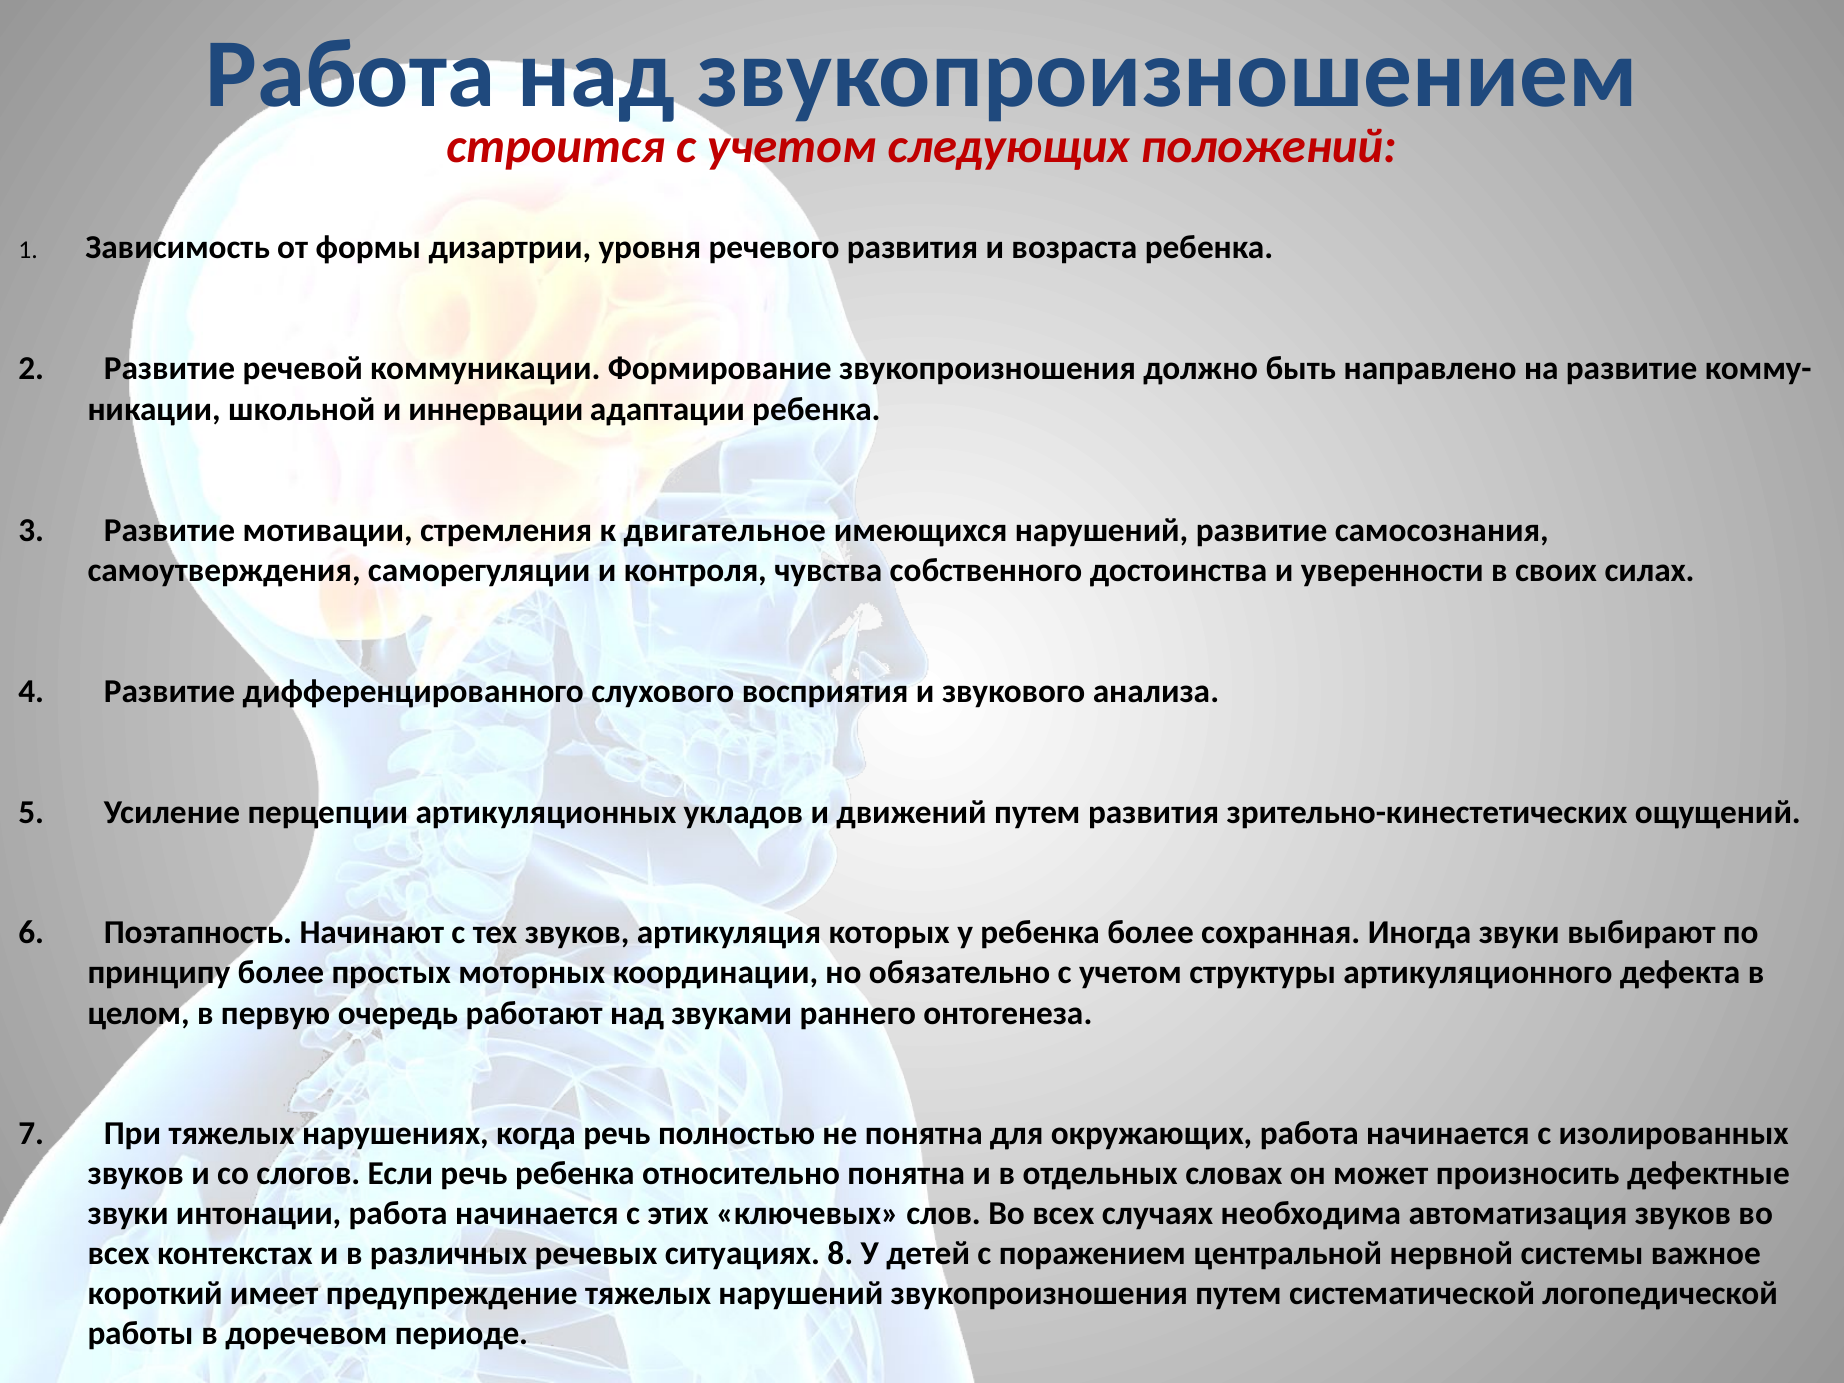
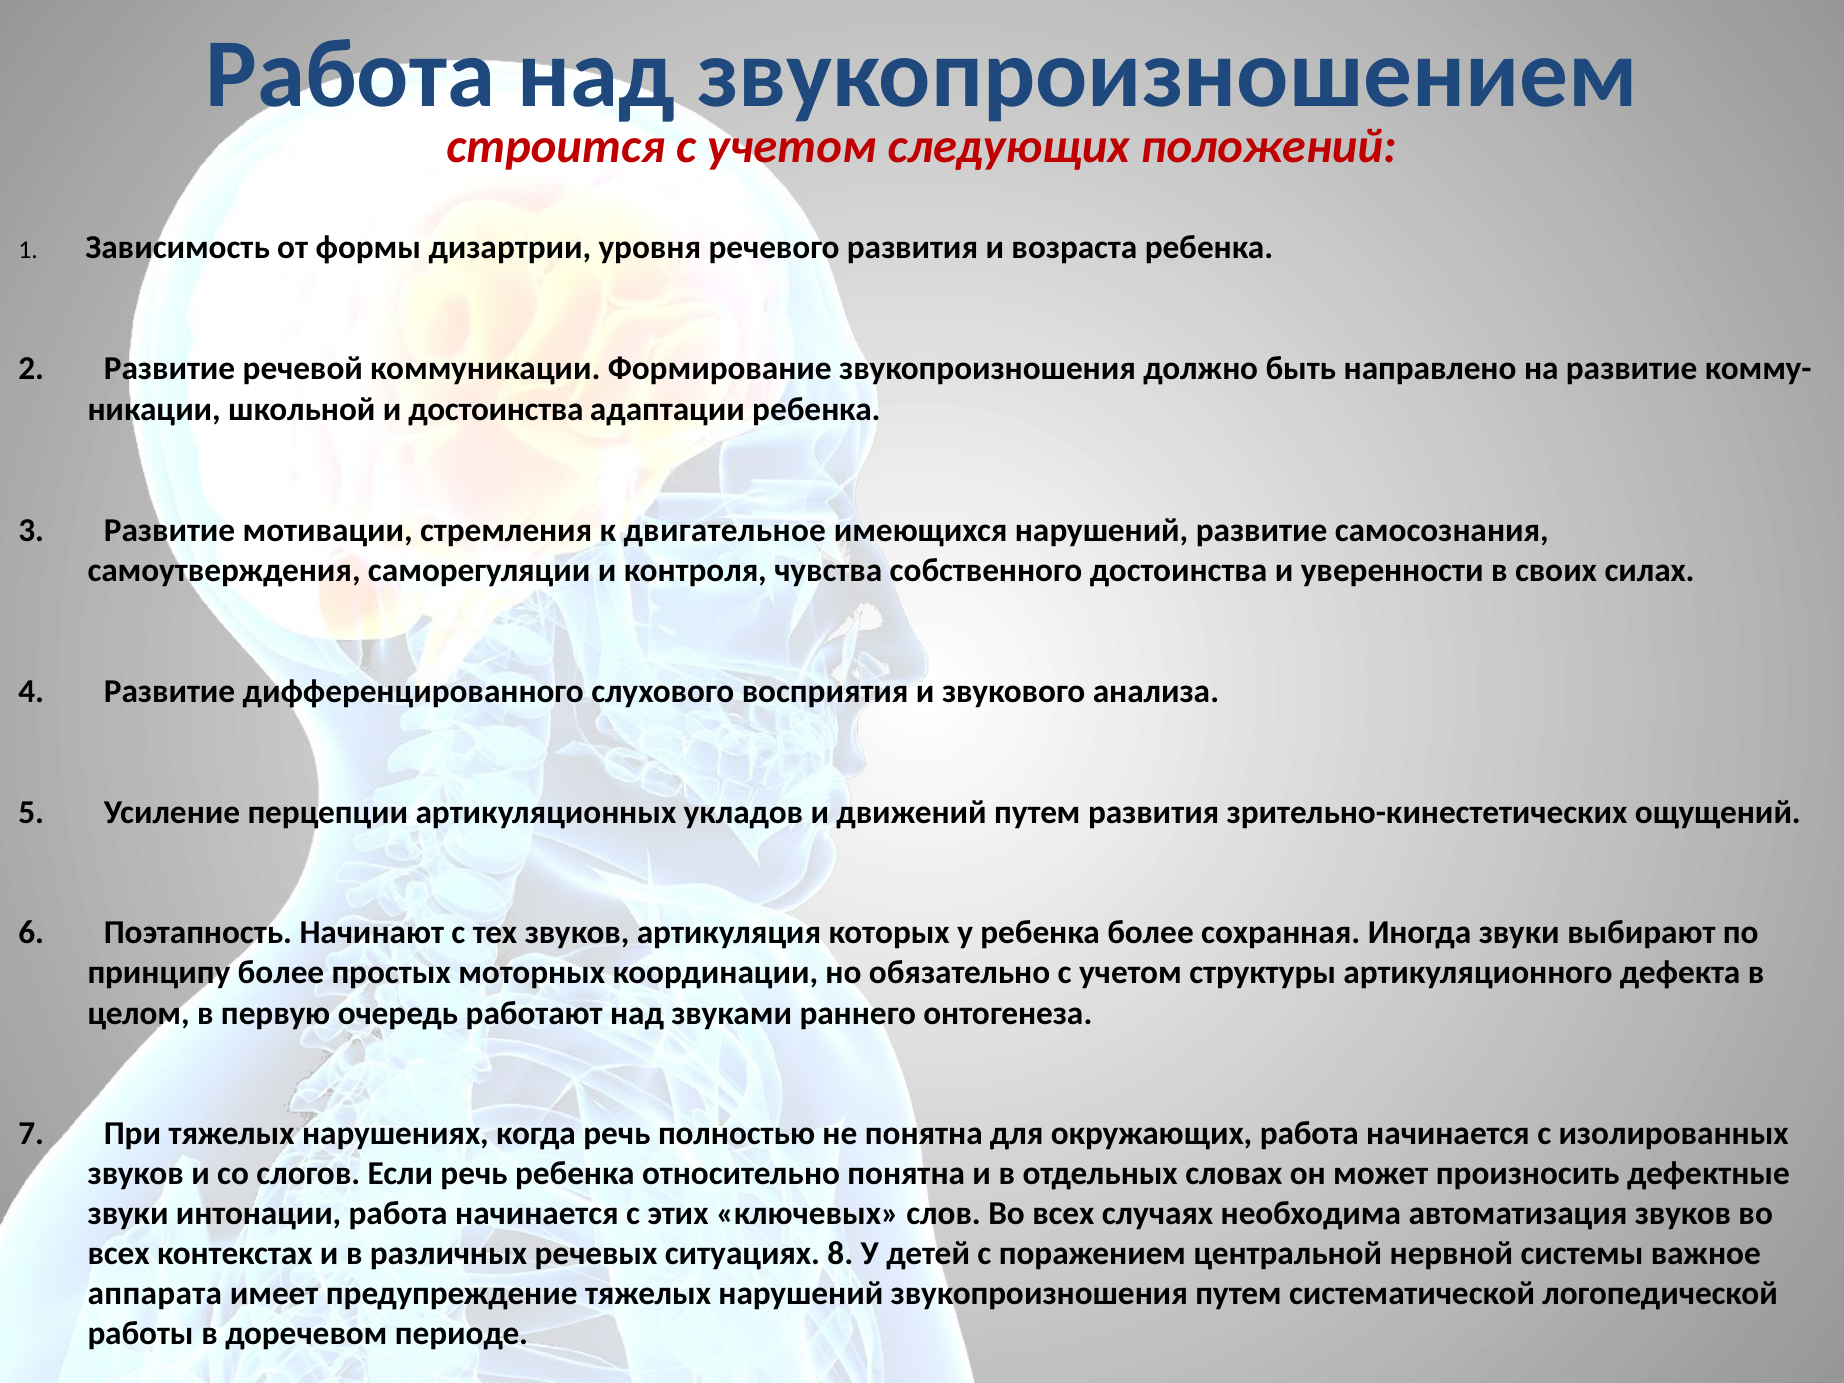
и иннервации: иннервации -> достоинства
короткий: короткий -> аппарата
